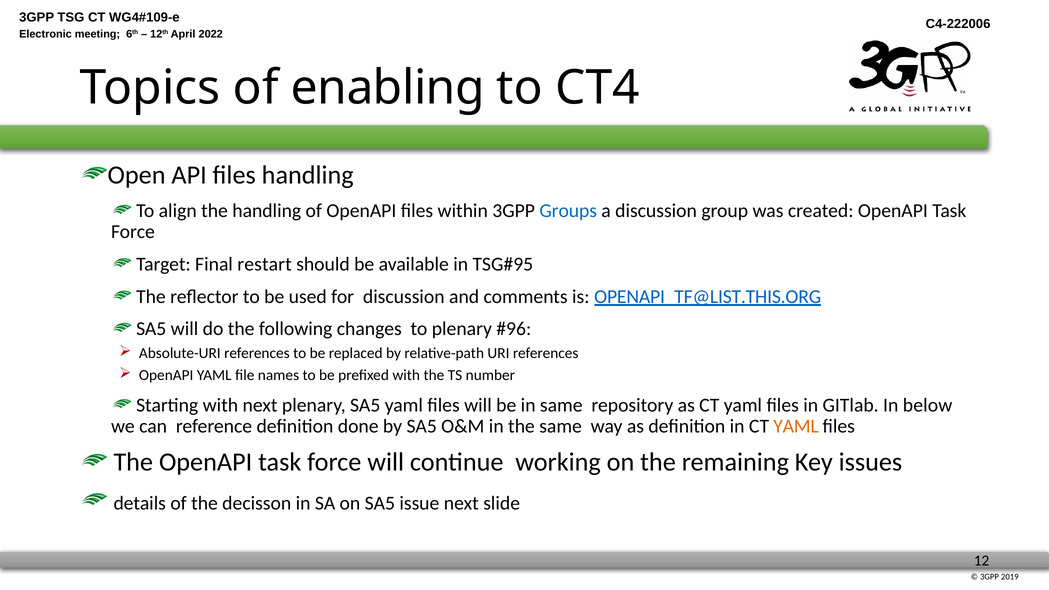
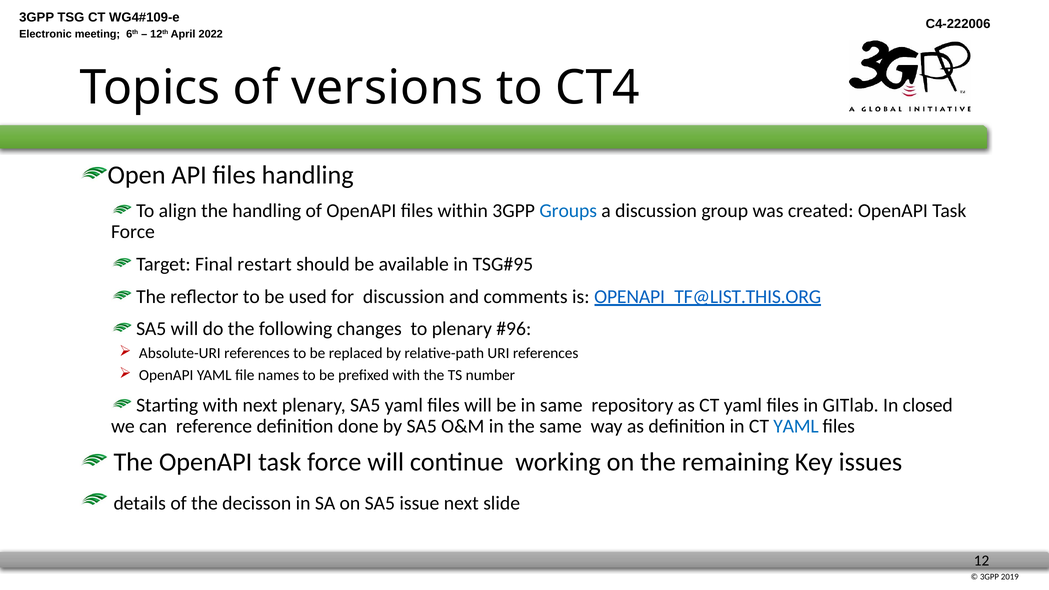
enabling: enabling -> versions
below: below -> closed
YAML at (796, 426) colour: orange -> blue
